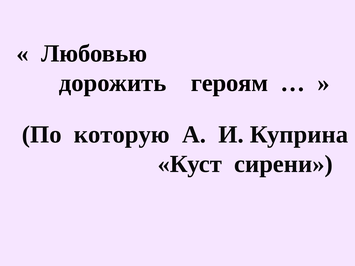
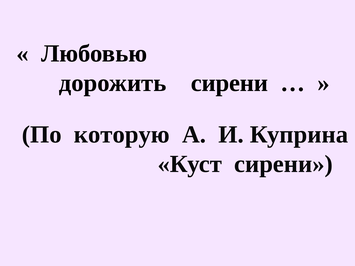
дорожить героям: героям -> сирени
